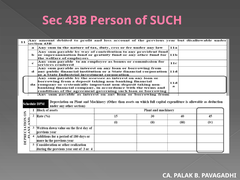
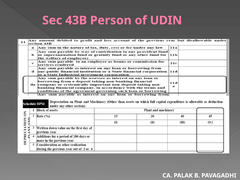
SUCH: SUCH -> UDIN
